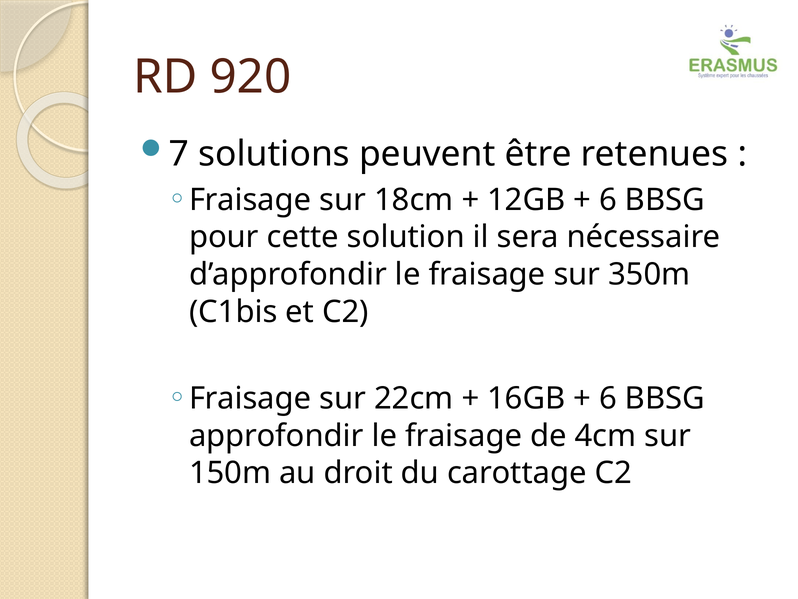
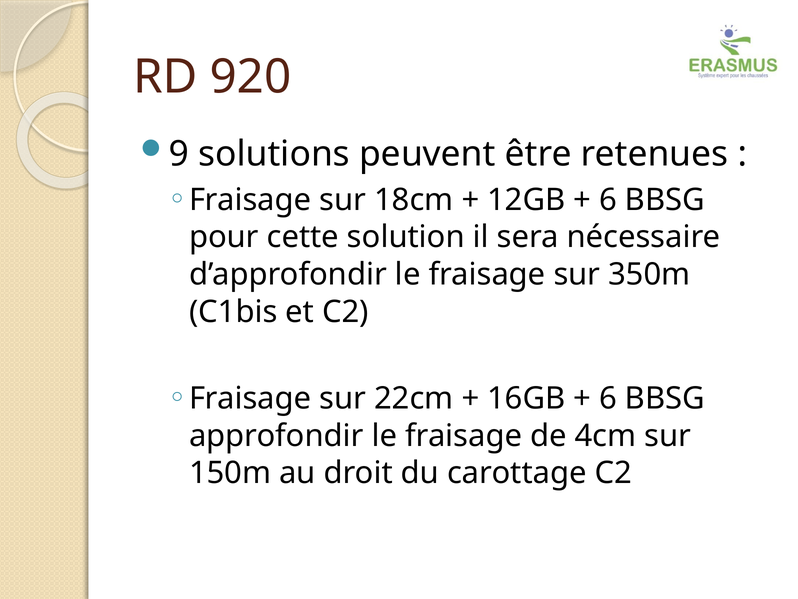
7: 7 -> 9
